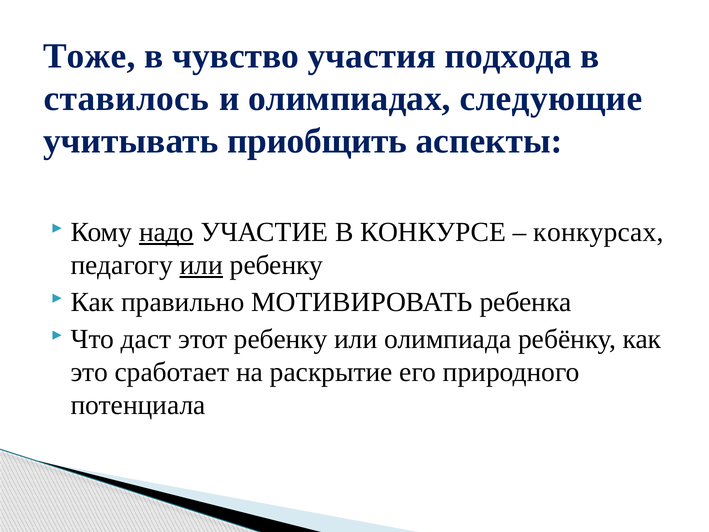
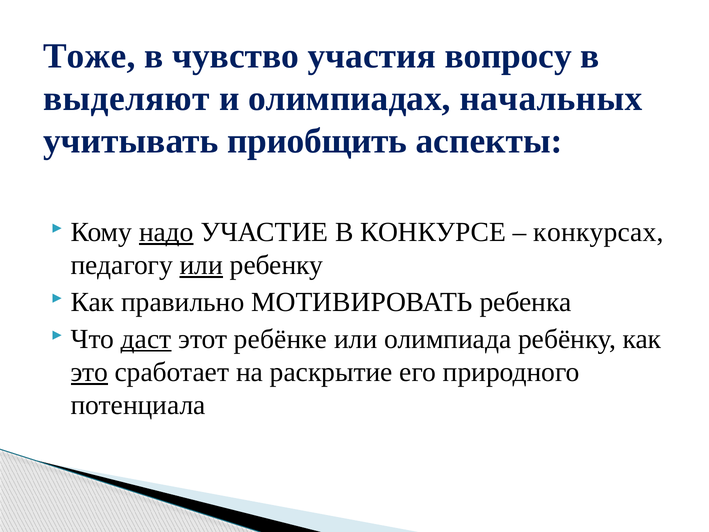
подхода: подхода -> вопросу
ставилось: ставилось -> выделяют
следующие: следующие -> начальных
даст underline: none -> present
этот ребенку: ребенку -> ребёнке
это underline: none -> present
